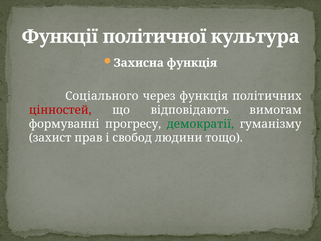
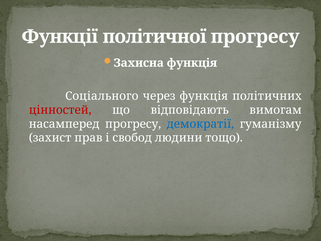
політичної культура: культура -> прогресу
формуванні: формуванні -> насамперед
демократії colour: green -> blue
